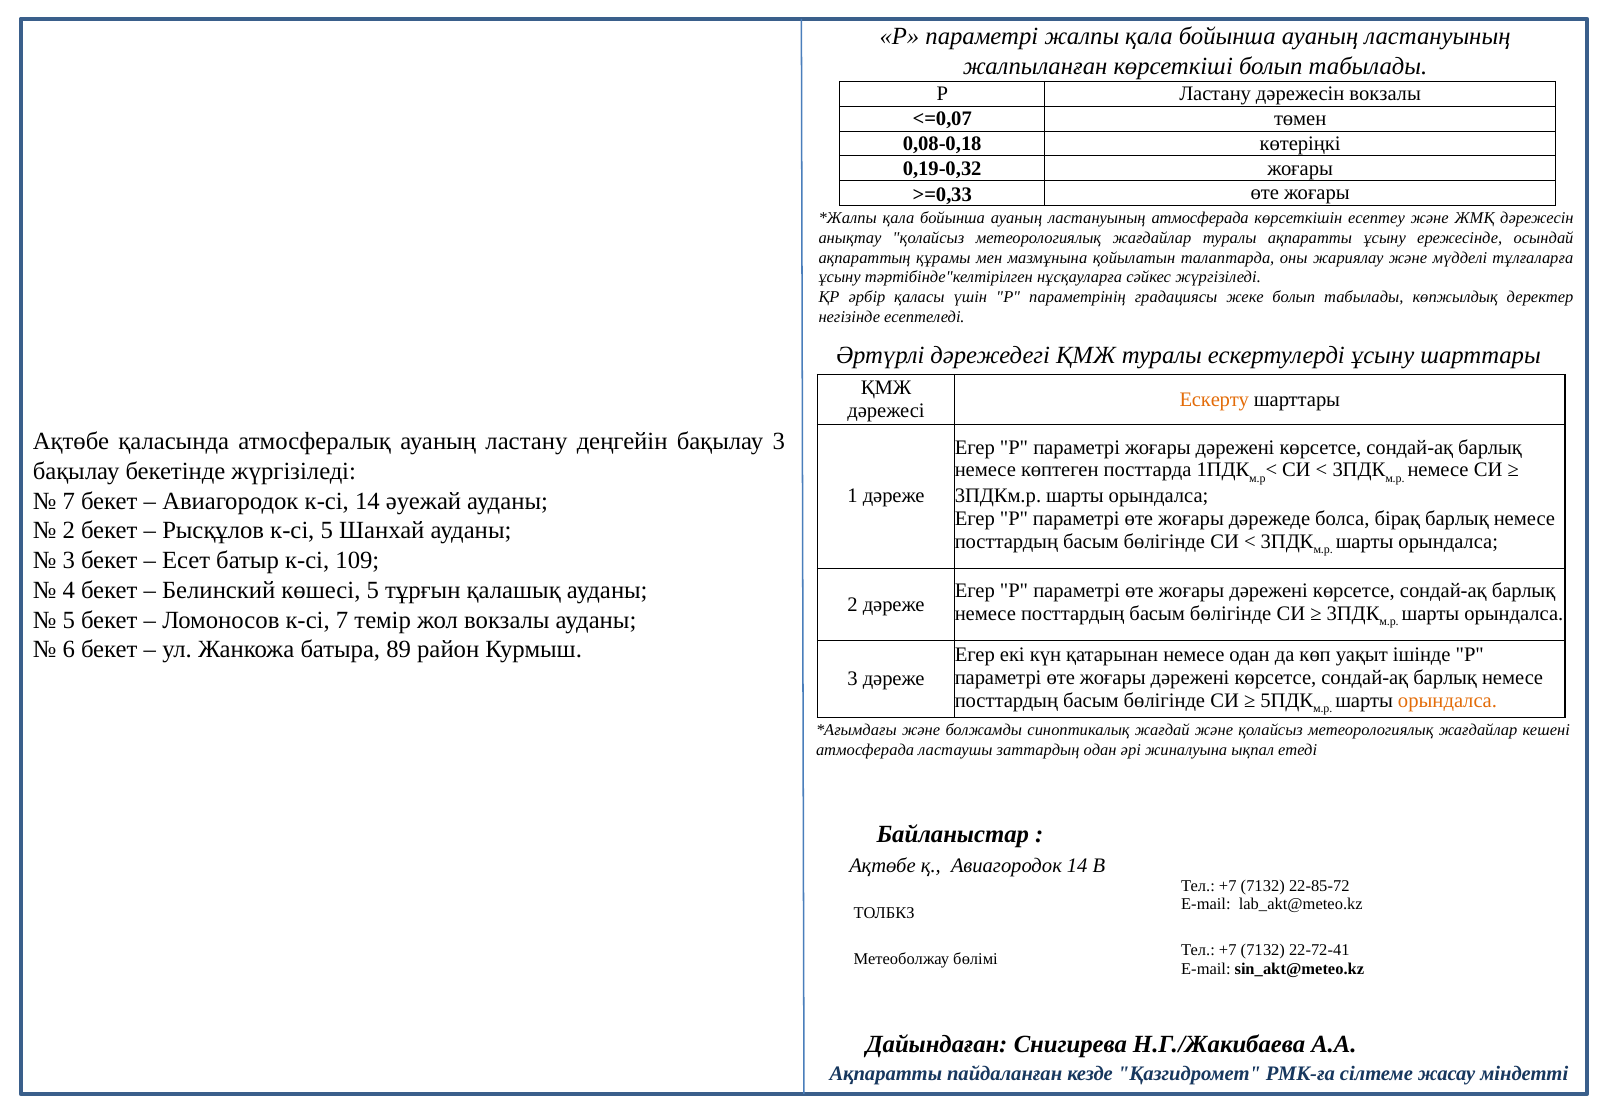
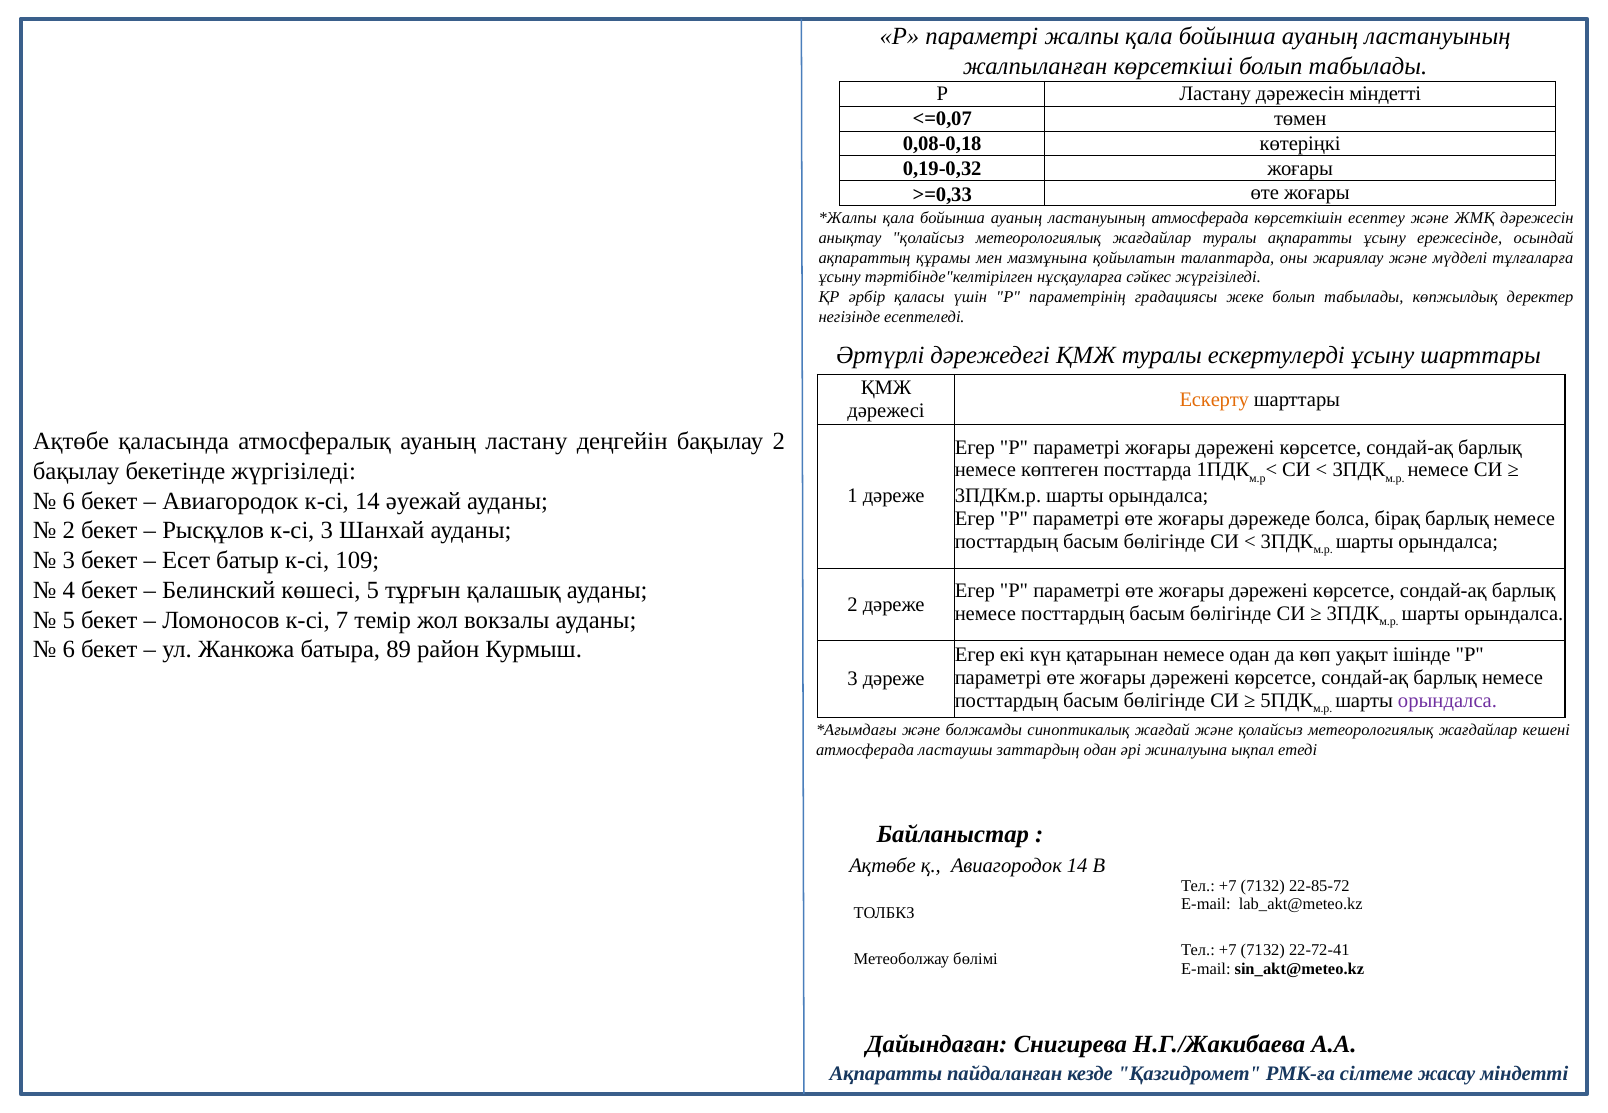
дәрежесін вокзалы: вокзалы -> міндетті
бақылау 3: 3 -> 2
7 at (69, 501): 7 -> 6
к-сі 5: 5 -> 3
орындалса at (1447, 700) colour: orange -> purple
